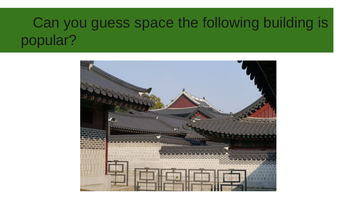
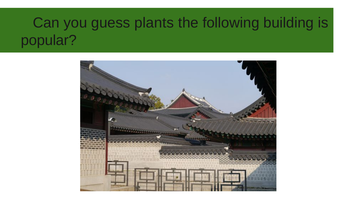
space: space -> plants
